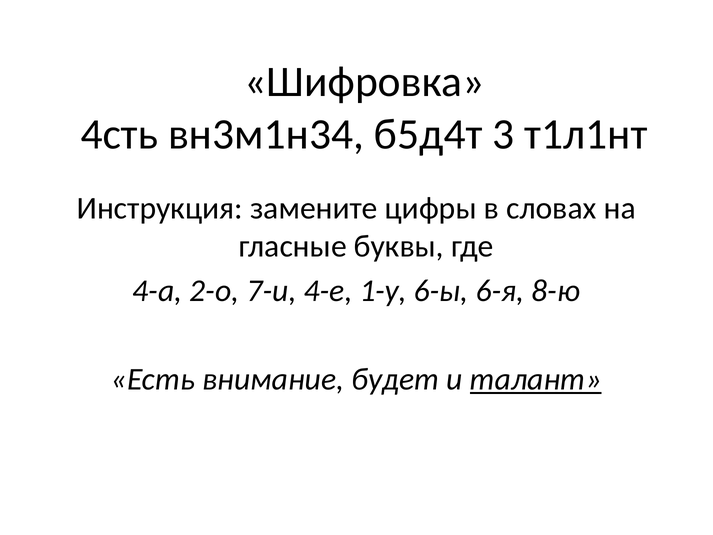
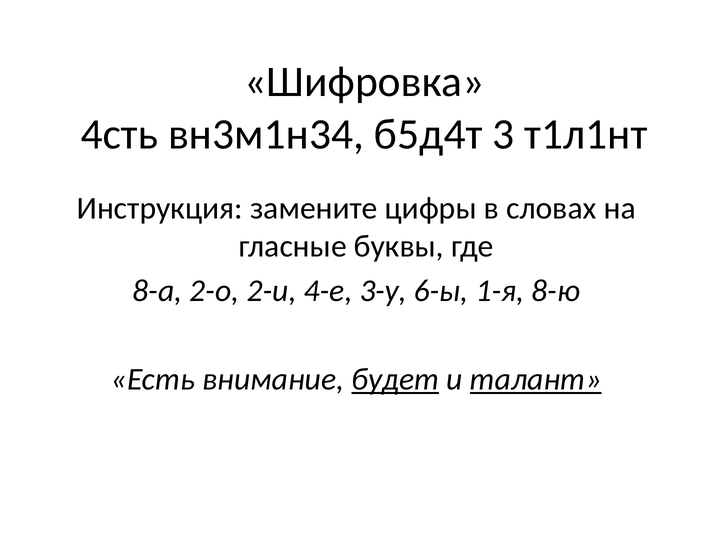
4-а: 4-а -> 8-а
7-и: 7-и -> 2-и
1-у: 1-у -> 3-у
6-я: 6-я -> 1-я
будет underline: none -> present
